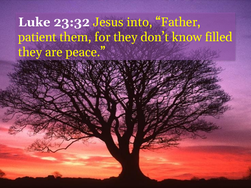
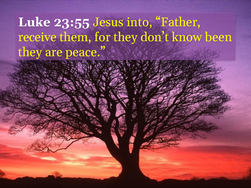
23:32: 23:32 -> 23:55
patient: patient -> receive
filled: filled -> been
